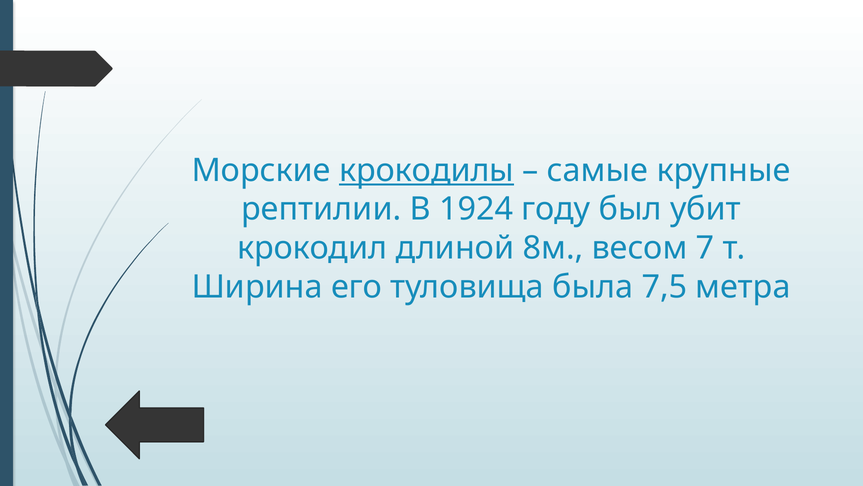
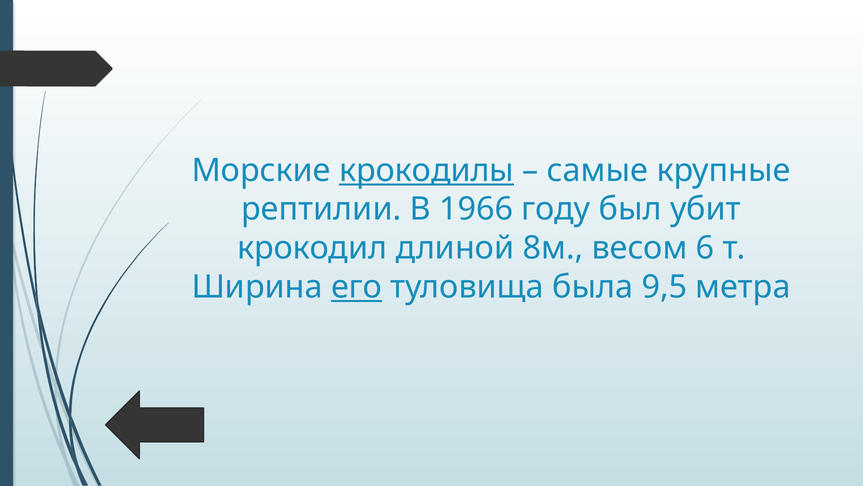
1924: 1924 -> 1966
7: 7 -> 6
его underline: none -> present
7,5: 7,5 -> 9,5
